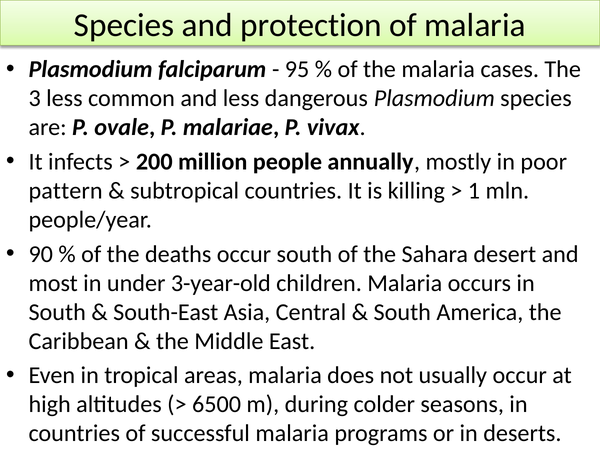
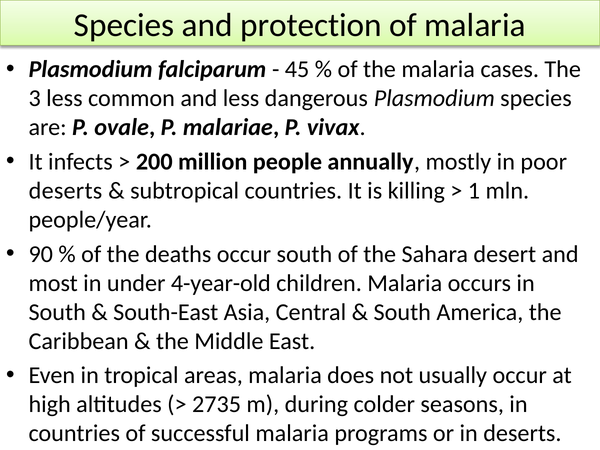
95: 95 -> 45
pattern at (66, 191): pattern -> deserts
3-year-old: 3-year-old -> 4-year-old
6500: 6500 -> 2735
